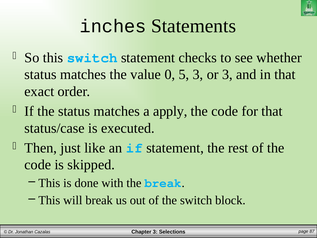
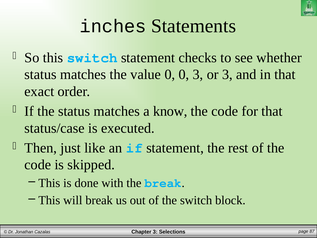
0 5: 5 -> 0
apply: apply -> know
